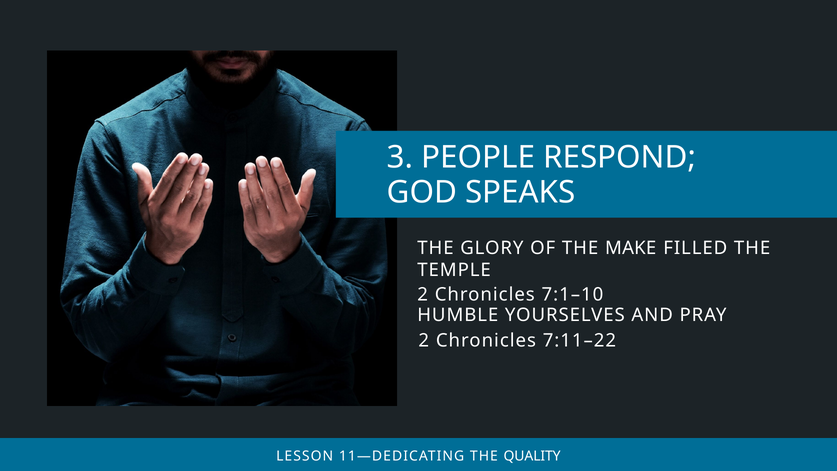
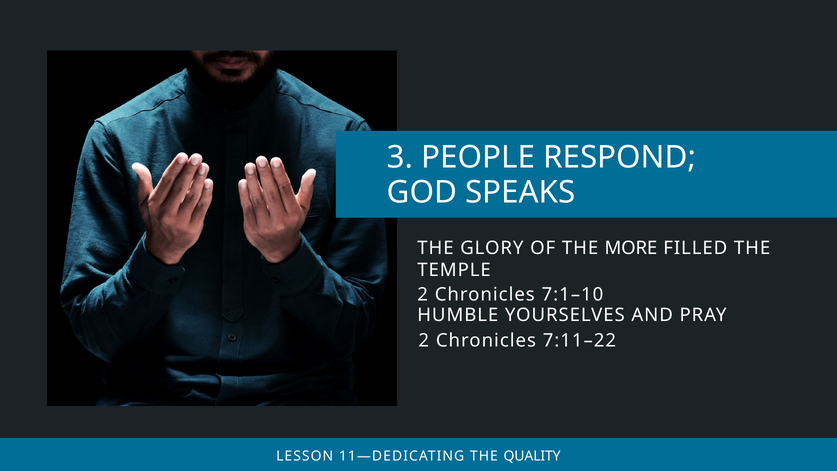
MAKE: MAKE -> MORE
